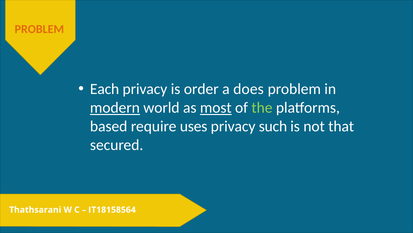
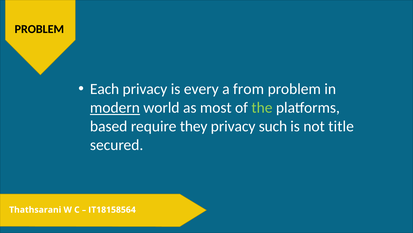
PROBLEM at (39, 29) colour: orange -> black
order: order -> every
does: does -> from
most underline: present -> none
uses: uses -> they
that: that -> title
